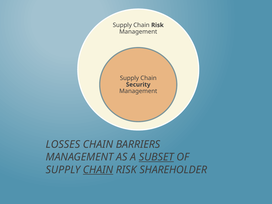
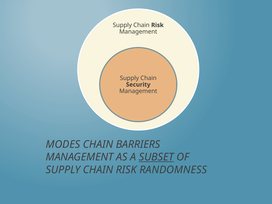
LOSSES: LOSSES -> MODES
CHAIN at (98, 170) underline: present -> none
SHAREHOLDER: SHAREHOLDER -> RANDOMNESS
